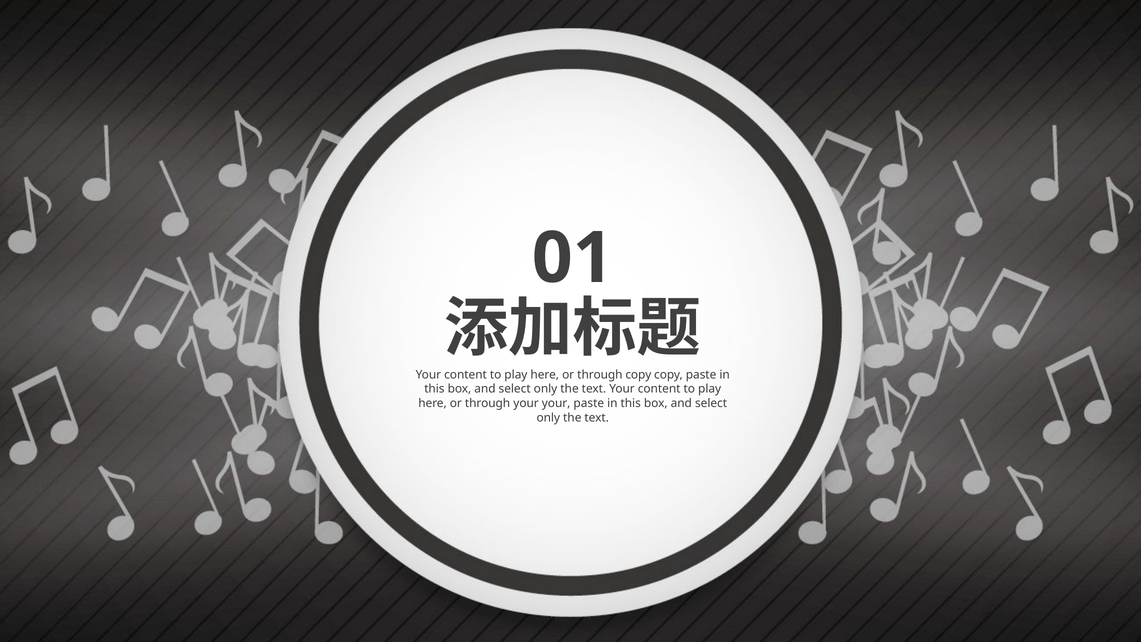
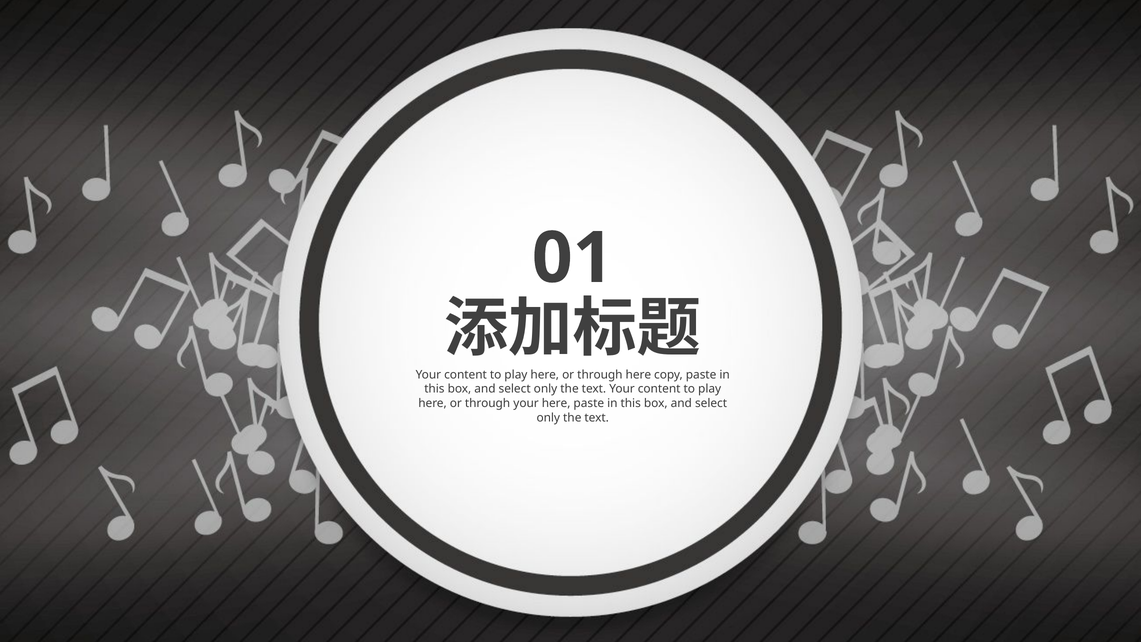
through copy: copy -> here
your your: your -> here
